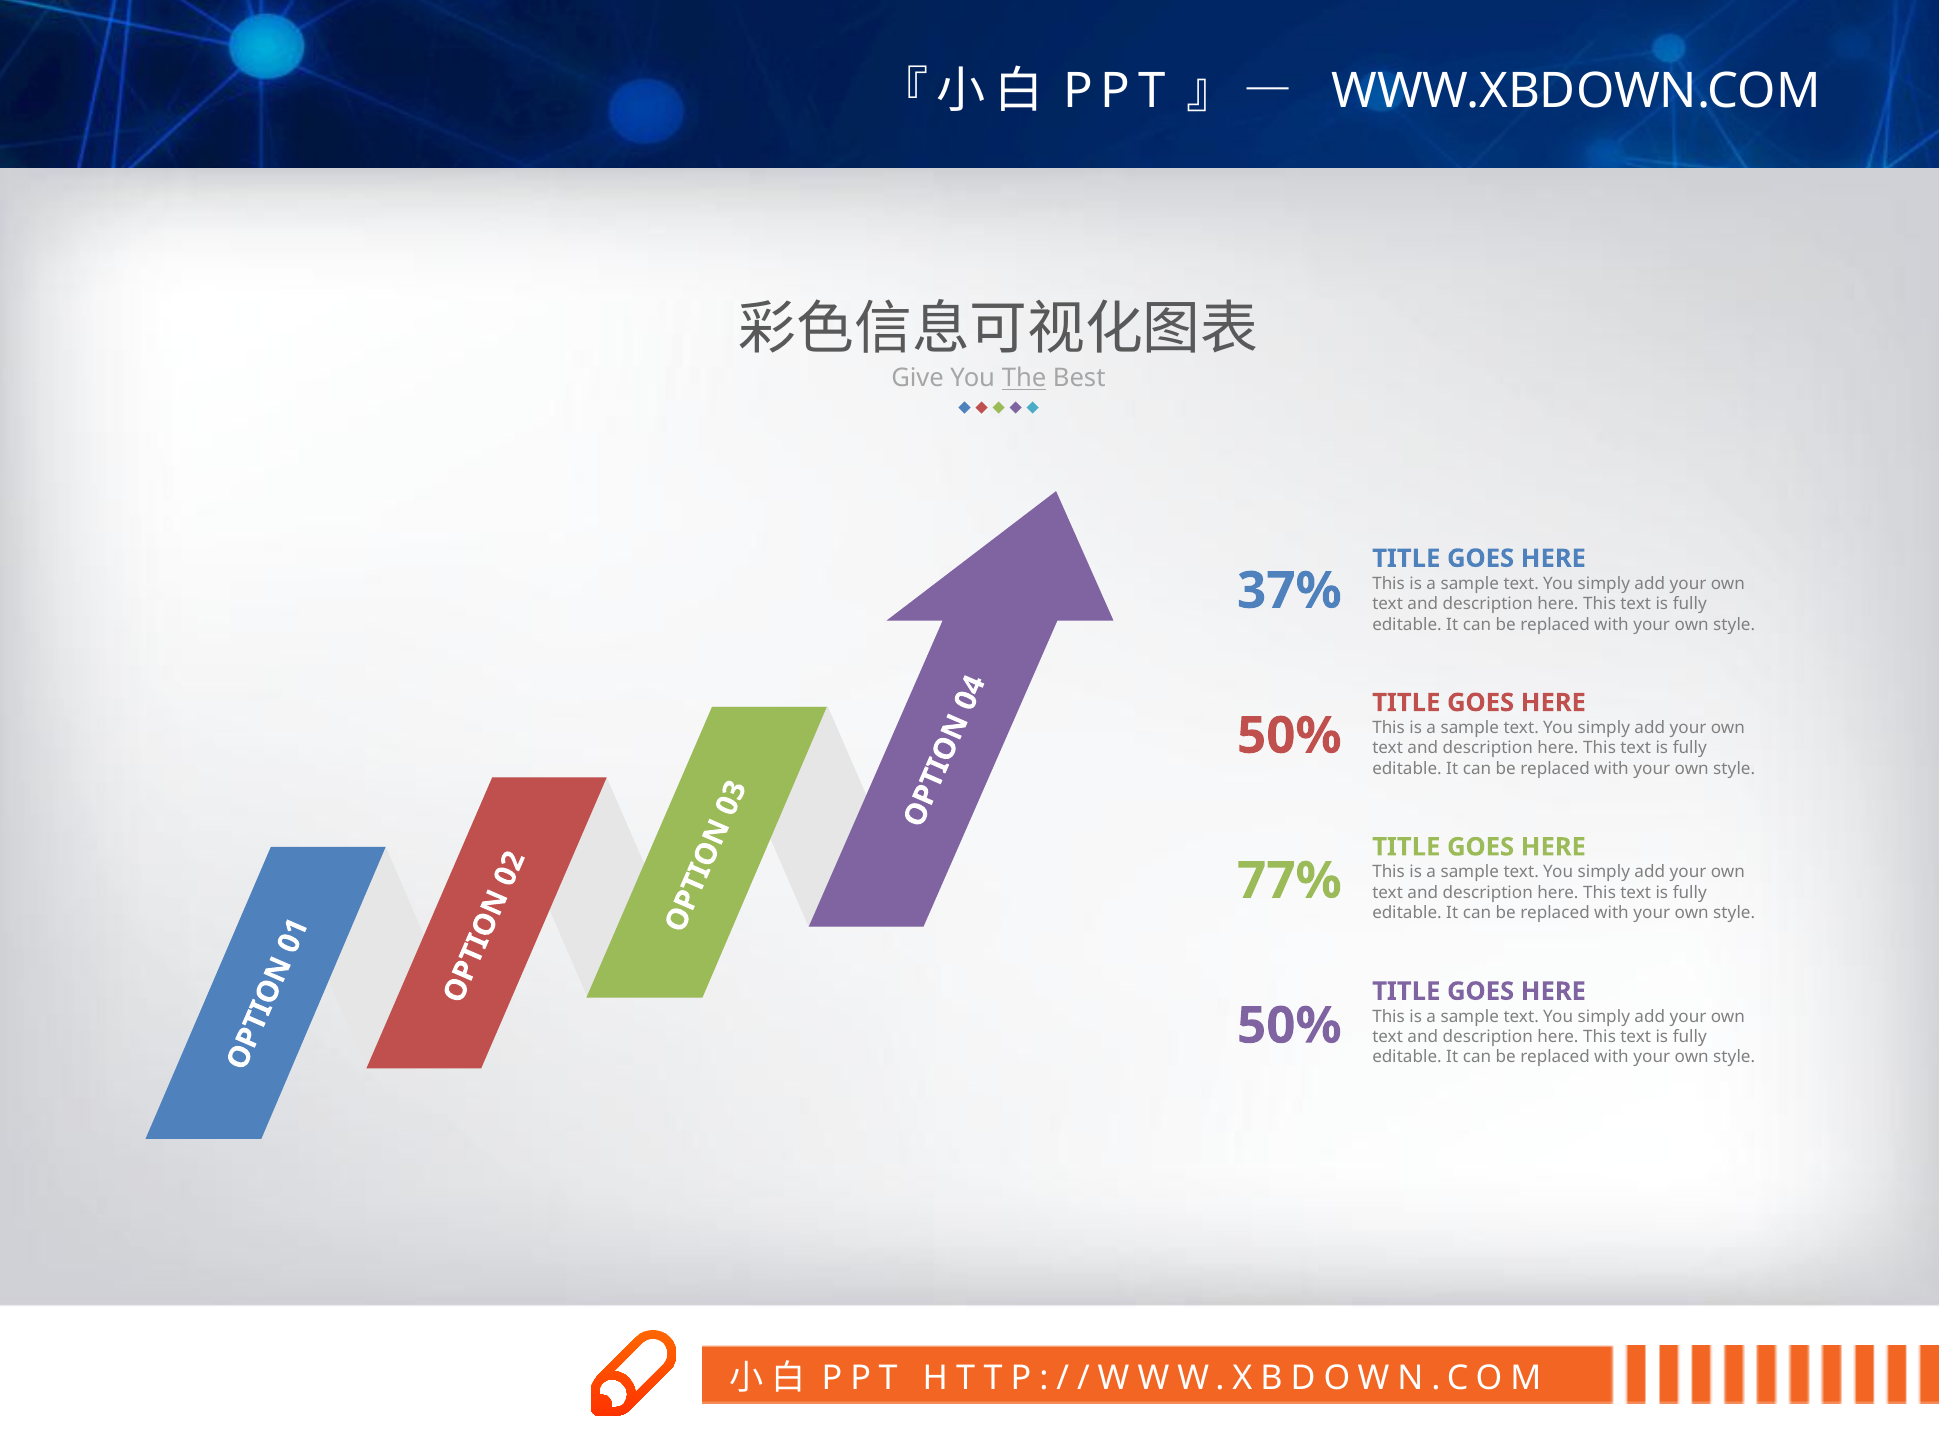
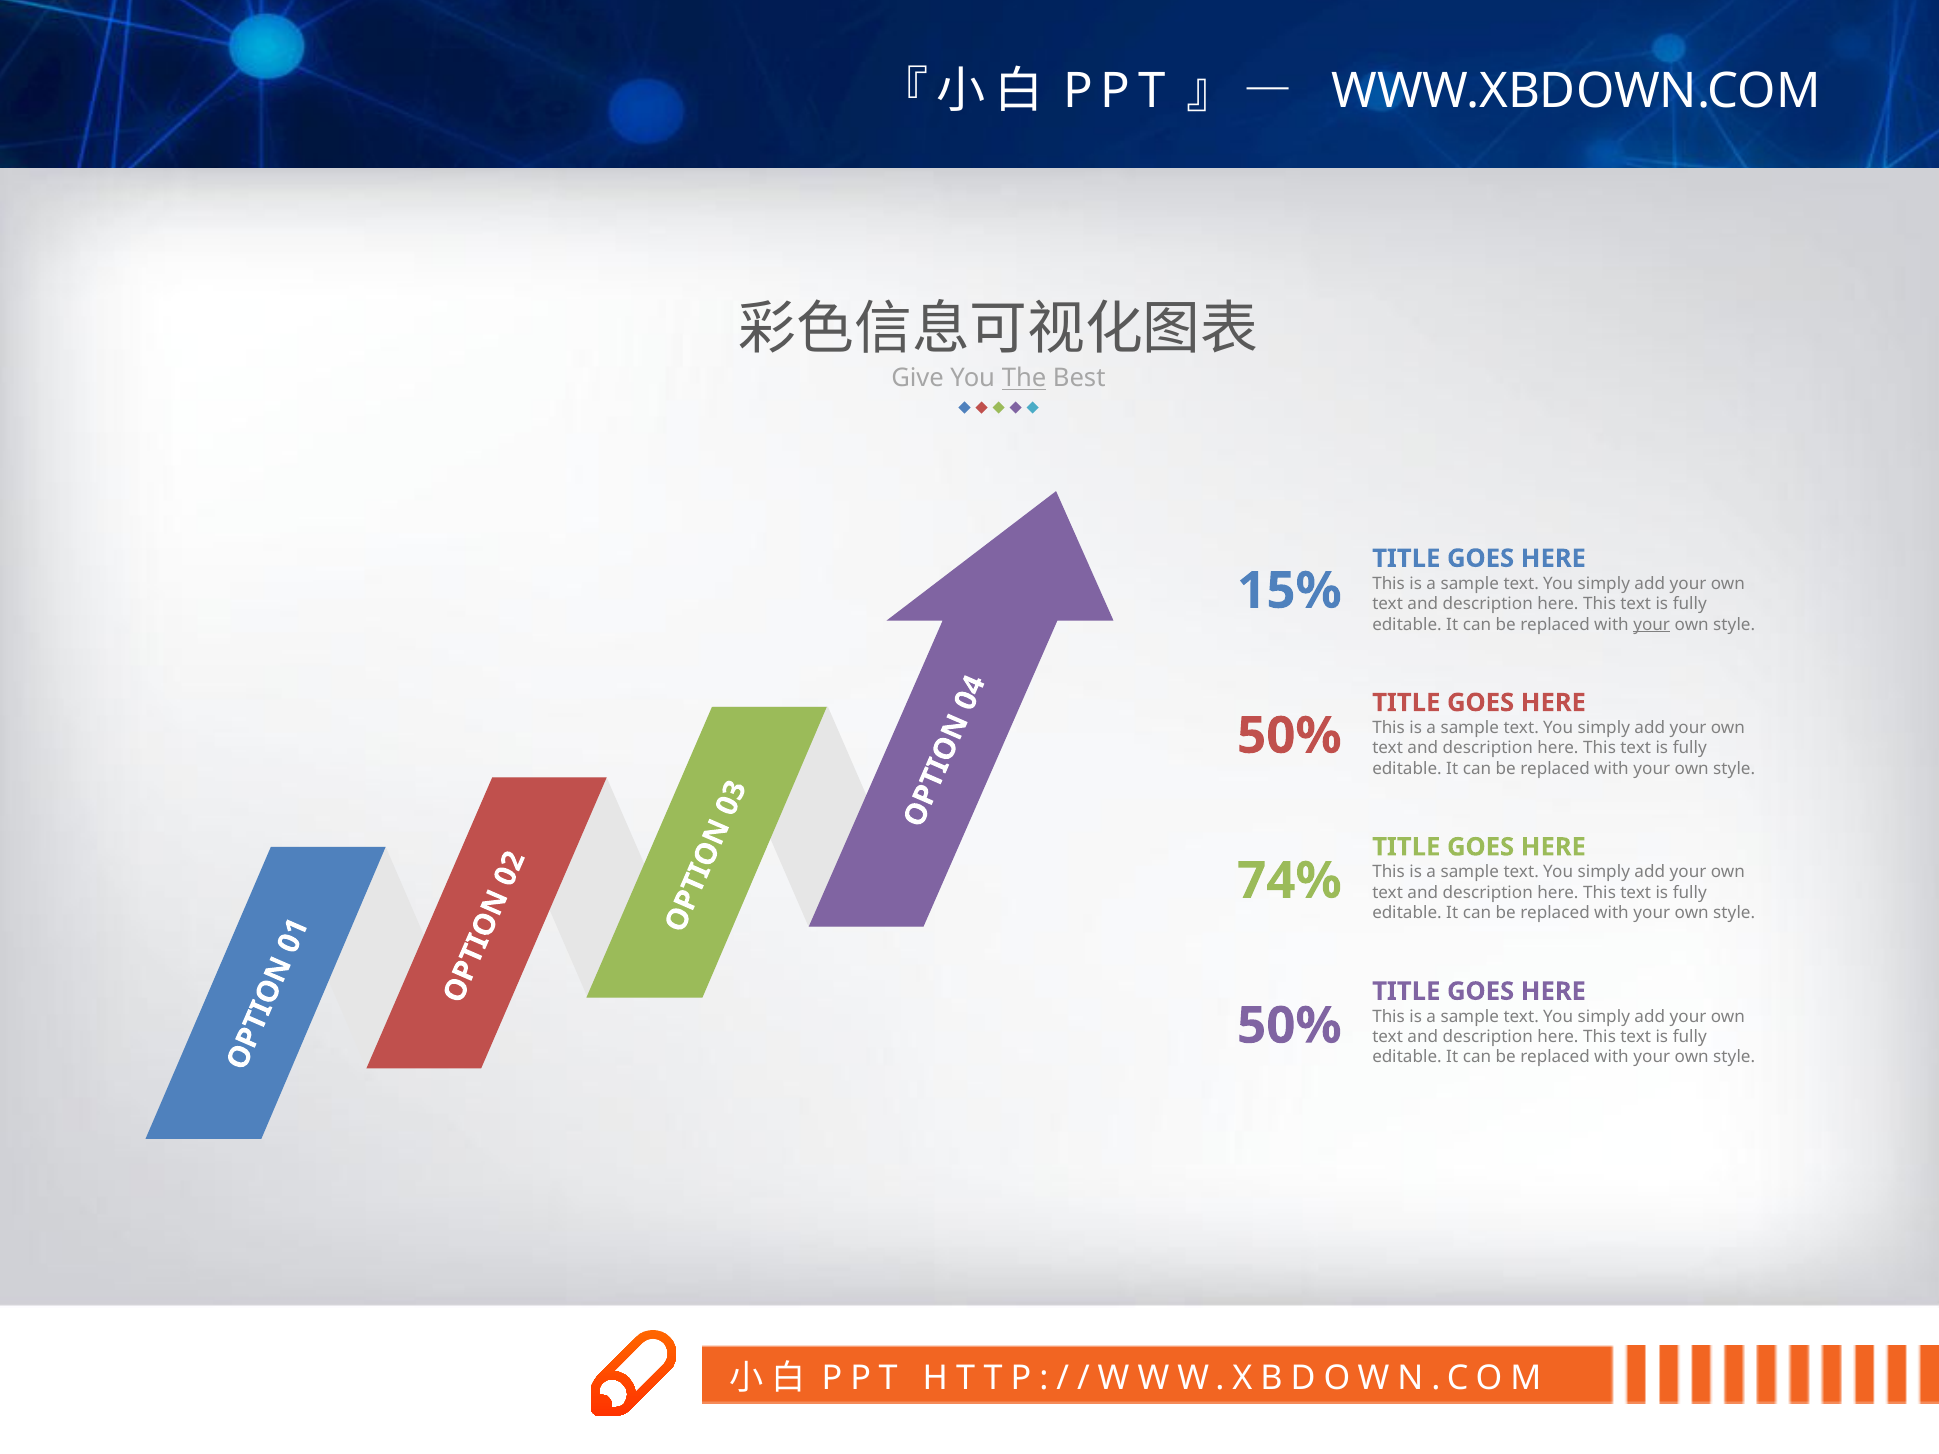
37%: 37% -> 15%
your at (1652, 624) underline: none -> present
77%: 77% -> 74%
